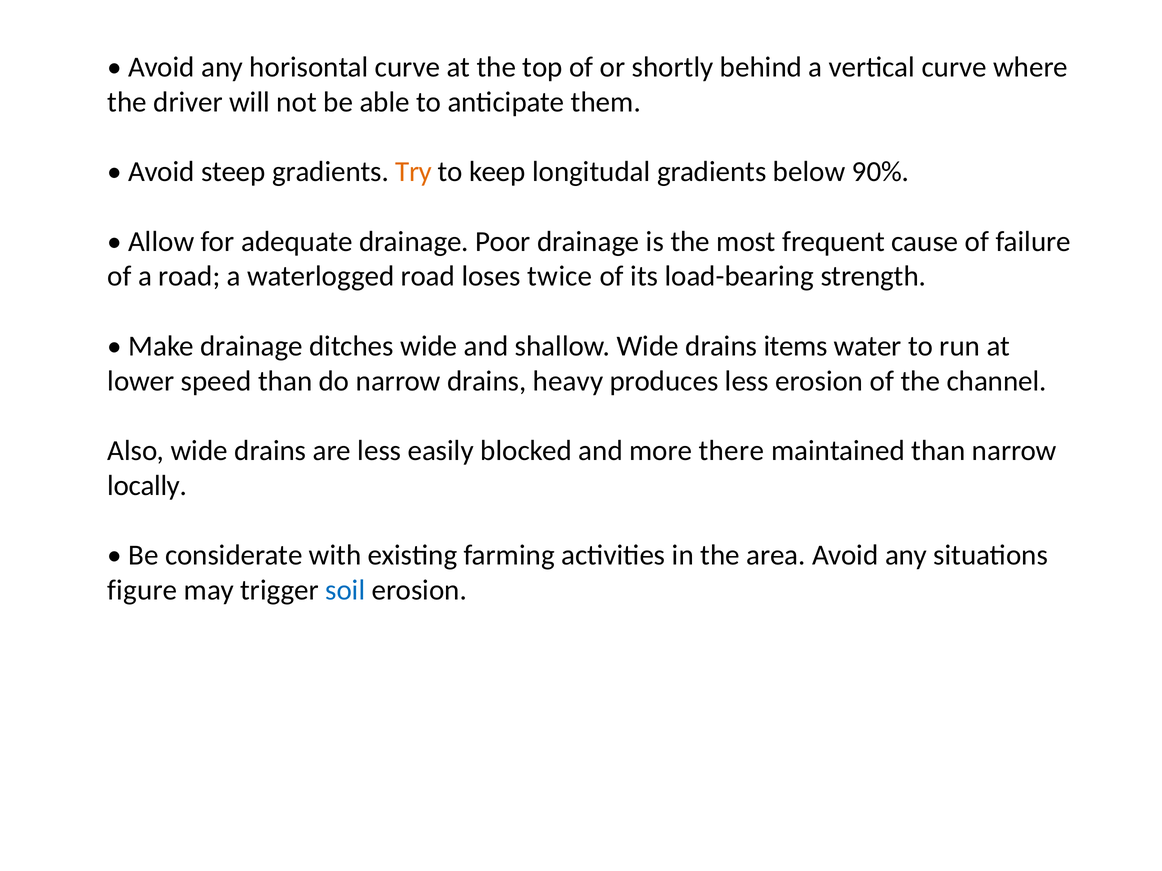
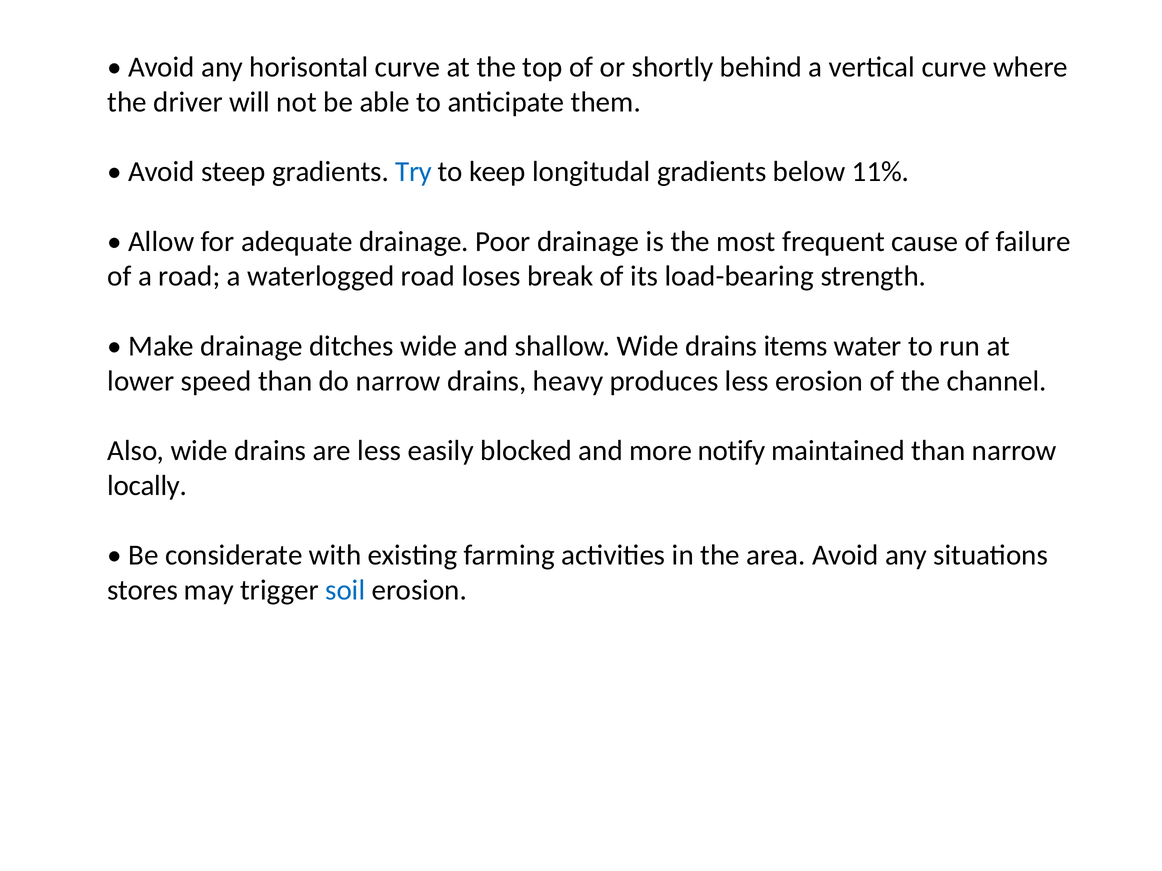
Try colour: orange -> blue
90%: 90% -> 11%
twice: twice -> break
there: there -> notify
figure: figure -> stores
